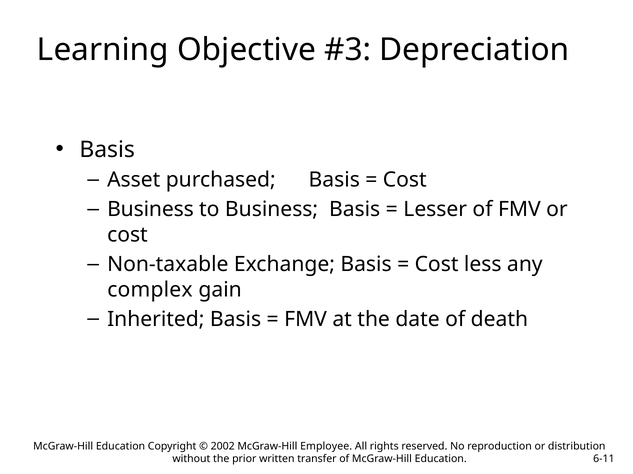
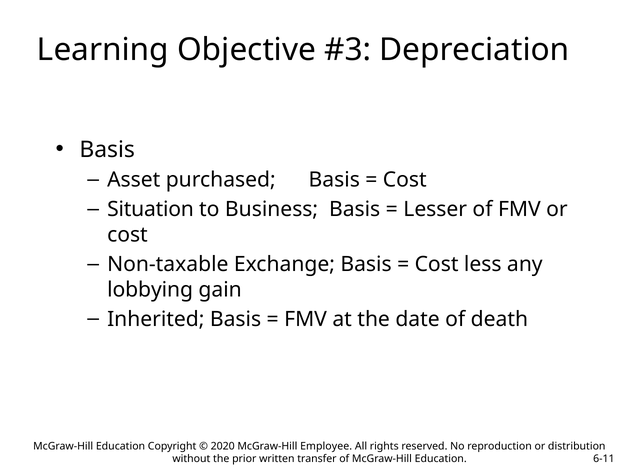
Business at (150, 210): Business -> Situation
complex: complex -> lobbying
2002: 2002 -> 2020
